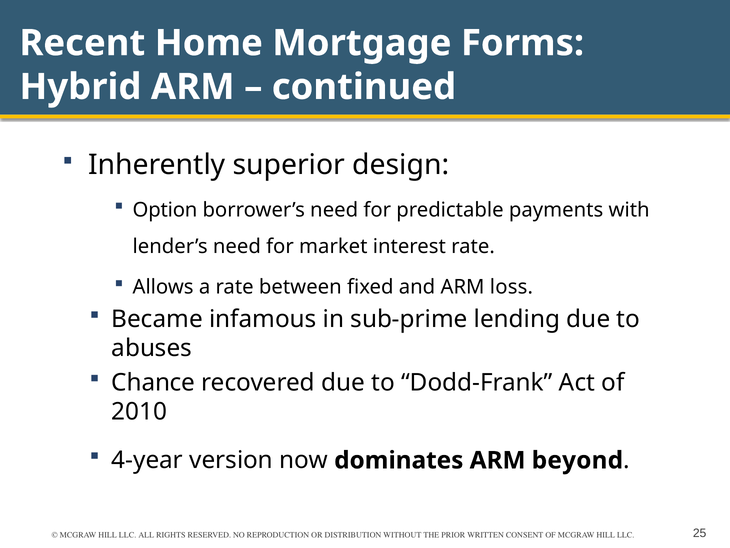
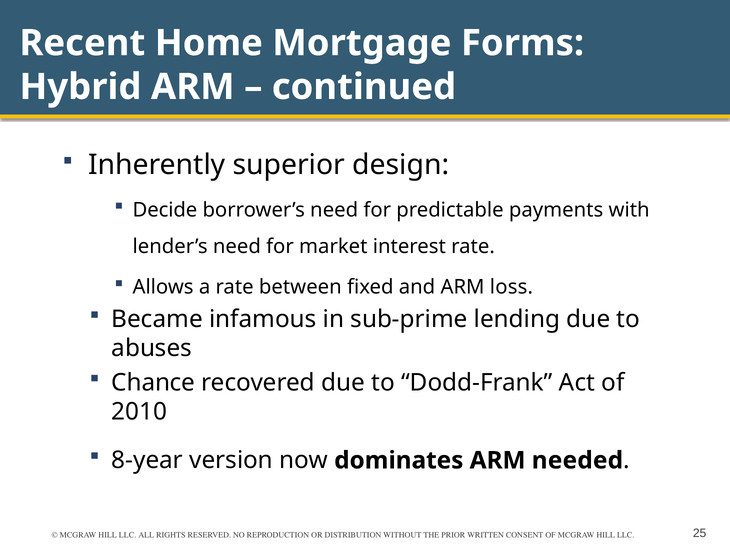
Option: Option -> Decide
4-year: 4-year -> 8-year
beyond: beyond -> needed
